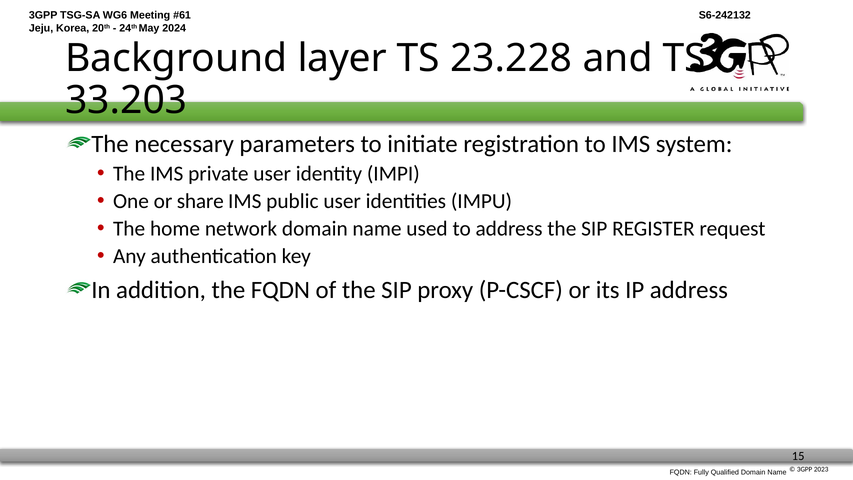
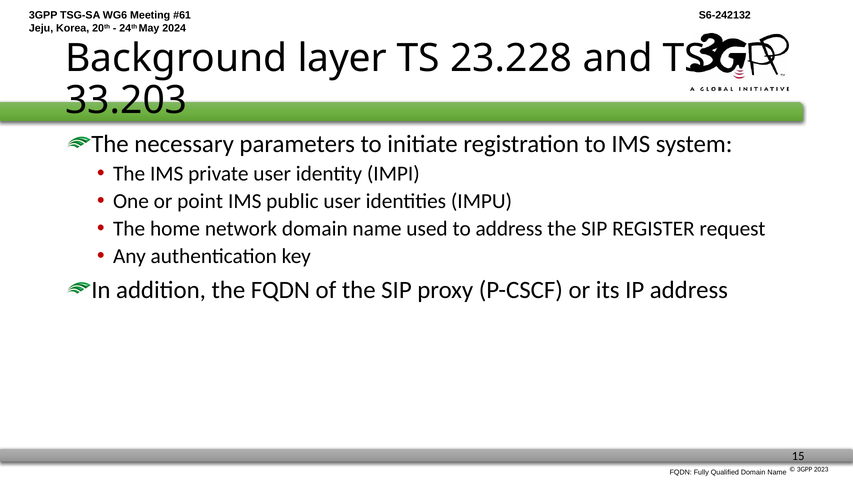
share: share -> point
